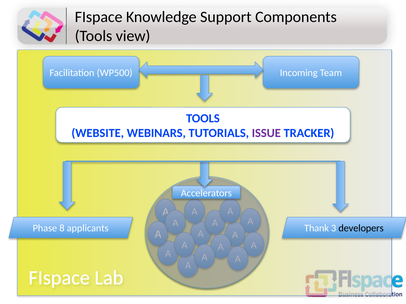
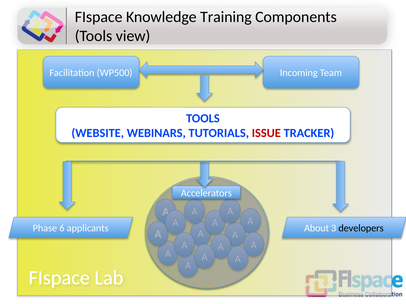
Support: Support -> Training
ISSUE colour: purple -> red
8: 8 -> 6
Thank: Thank -> About
